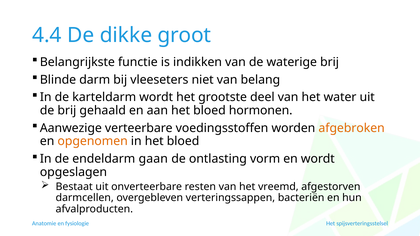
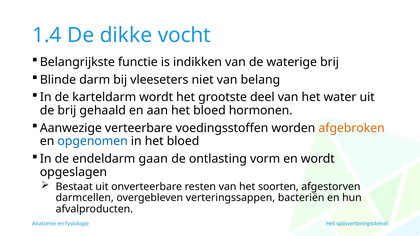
4.4: 4.4 -> 1.4
groot: groot -> vocht
opgenomen colour: orange -> blue
vreemd: vreemd -> soorten
